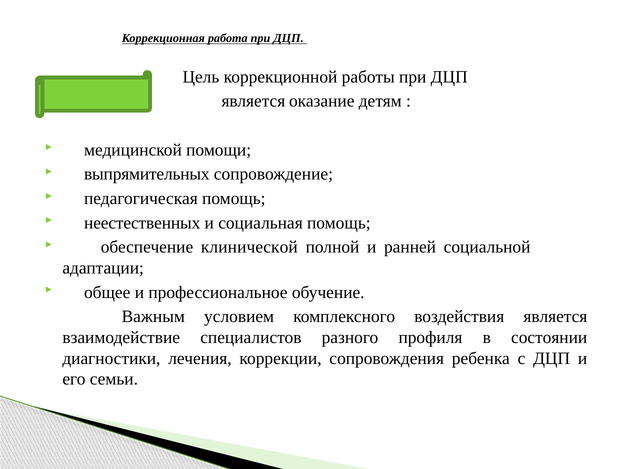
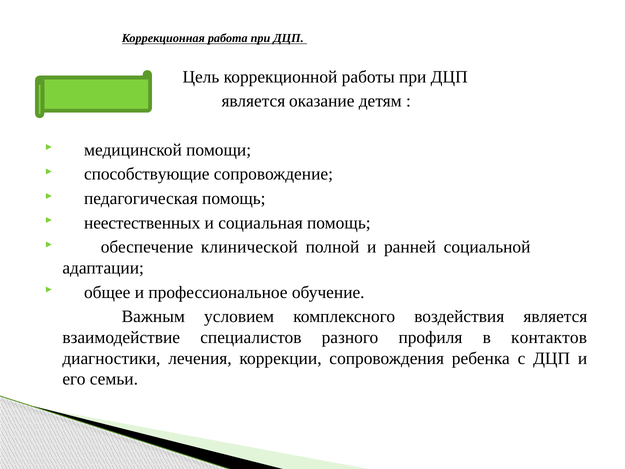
выпрямительных: выпрямительных -> способствующие
состоянии: состоянии -> контактов
